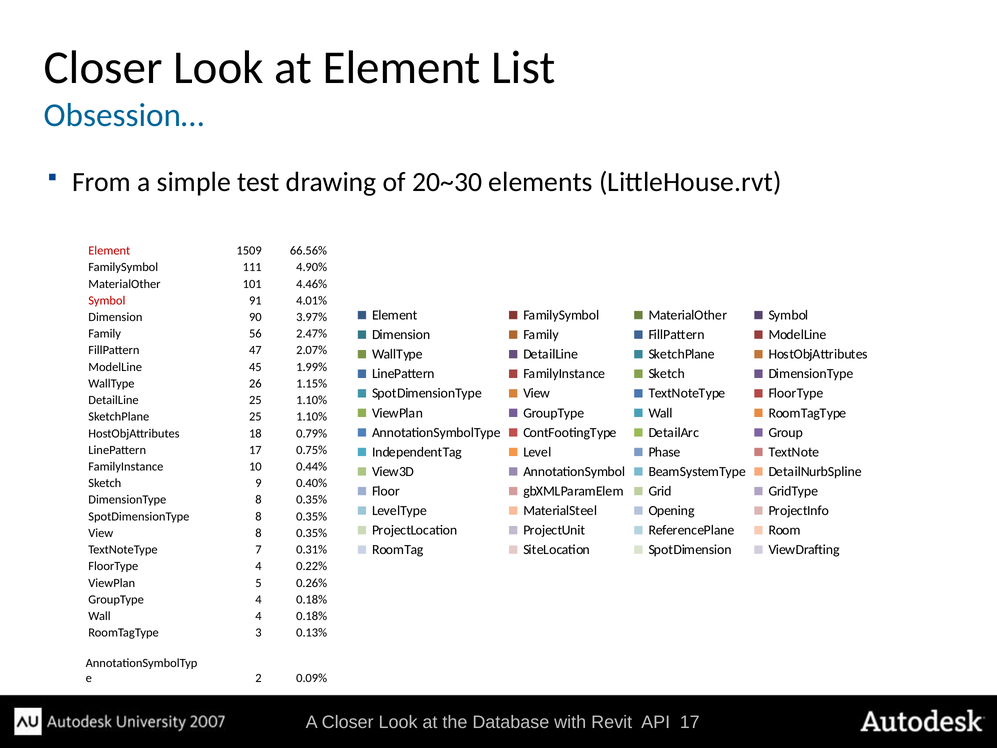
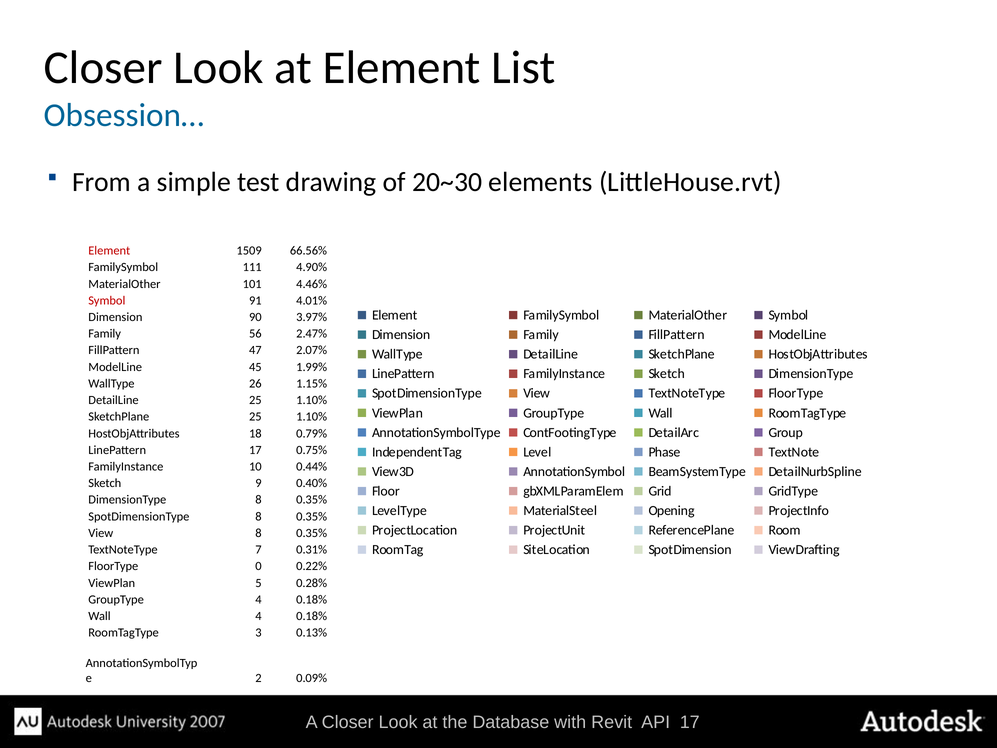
FloorType 4: 4 -> 0
0.26%: 0.26% -> 0.28%
